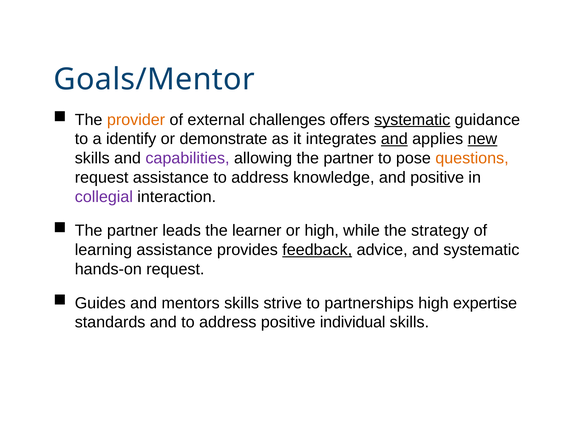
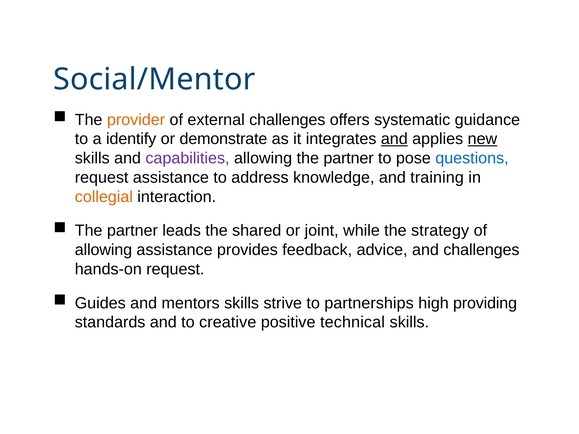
Goals/Mentor: Goals/Mentor -> Social/Mentor
systematic at (412, 120) underline: present -> none
questions colour: orange -> blue
and positive: positive -> training
collegial colour: purple -> orange
learner: learner -> shared
or high: high -> joint
learning at (103, 250): learning -> allowing
feedback underline: present -> none
and systematic: systematic -> challenges
expertise: expertise -> providing
and to address: address -> creative
individual: individual -> technical
